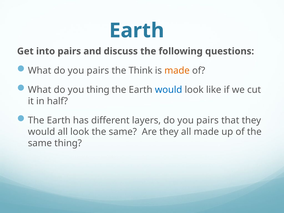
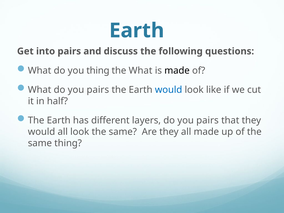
What do you pairs: pairs -> thing
the Think: Think -> What
made at (177, 71) colour: orange -> black
What do you thing: thing -> pairs
